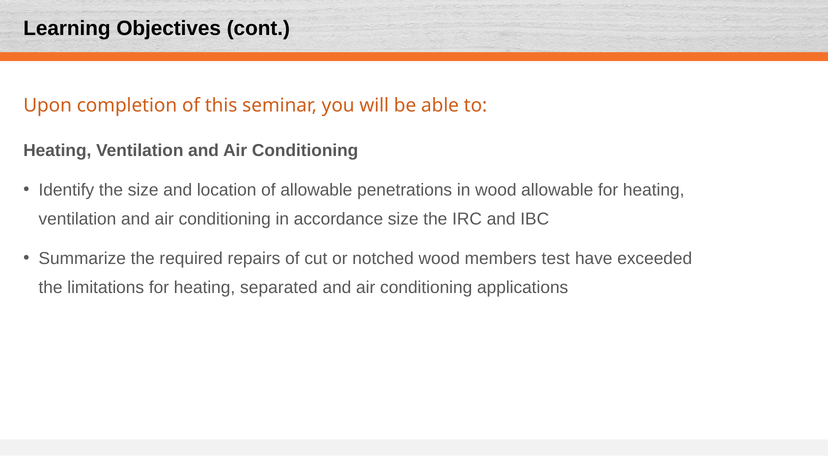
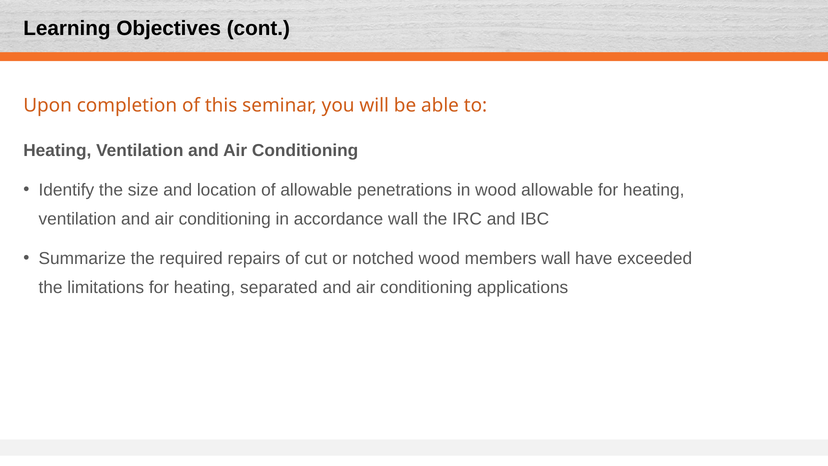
accordance size: size -> wall
members test: test -> wall
